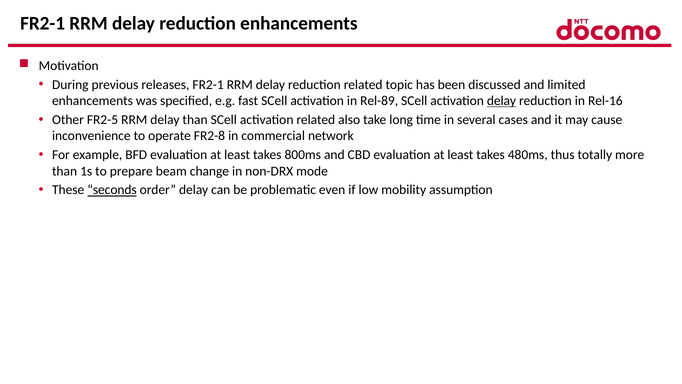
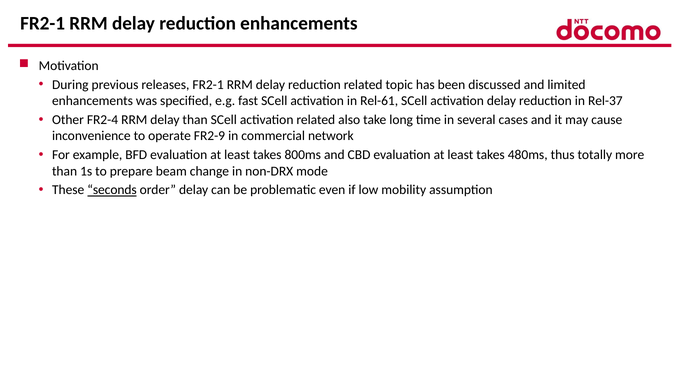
Rel-89: Rel-89 -> Rel-61
delay at (502, 101) underline: present -> none
Rel-16: Rel-16 -> Rel-37
FR2-5: FR2-5 -> FR2-4
FR2-8: FR2-8 -> FR2-9
